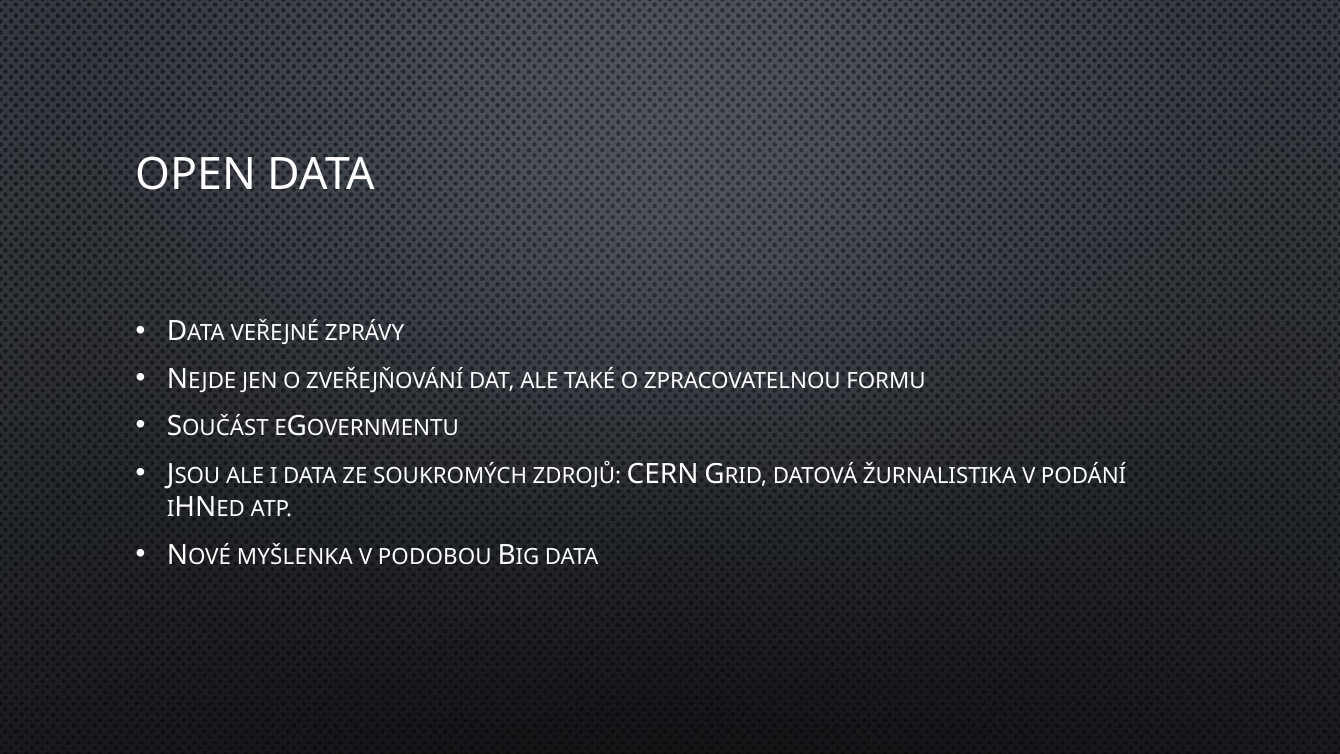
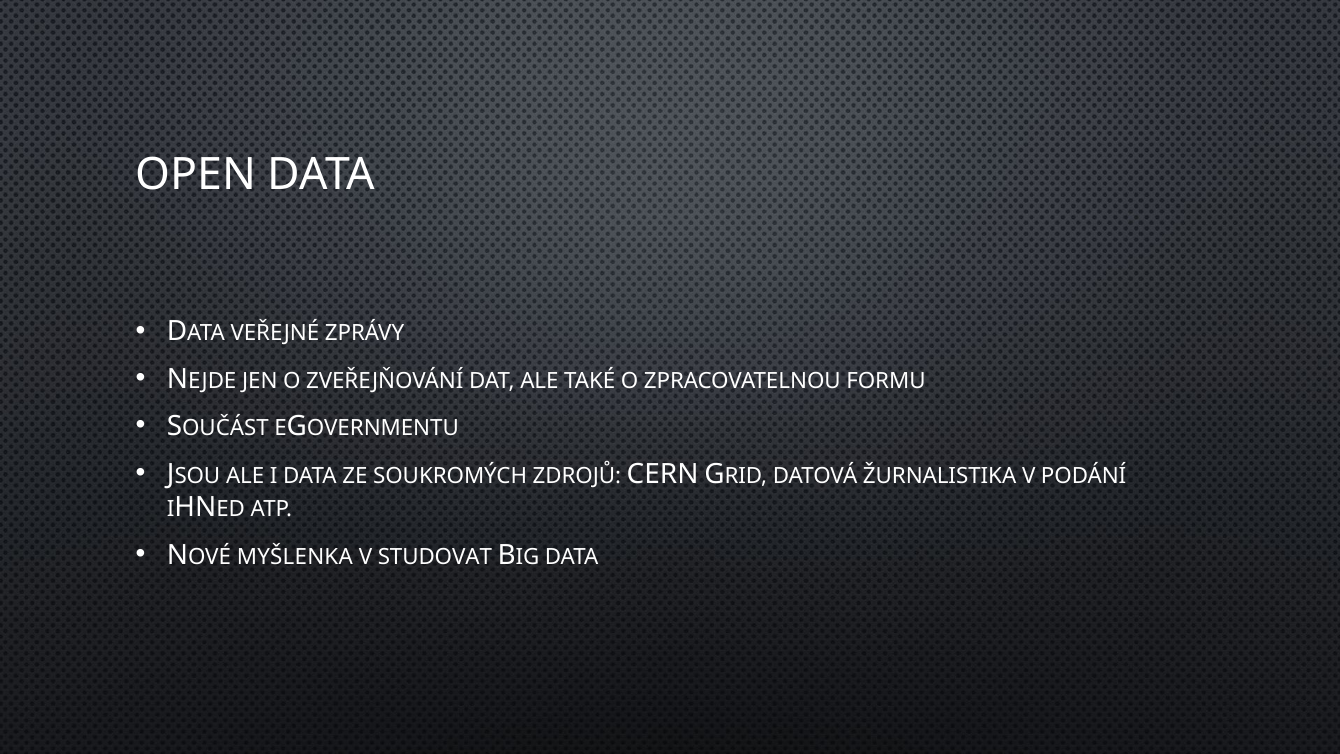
PODOBOU: PODOBOU -> STUDOVAT
